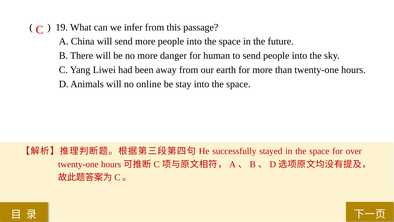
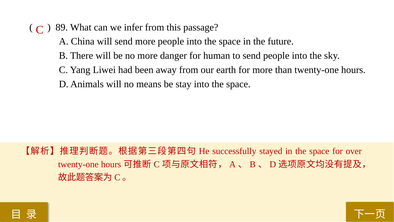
19: 19 -> 89
online: online -> means
